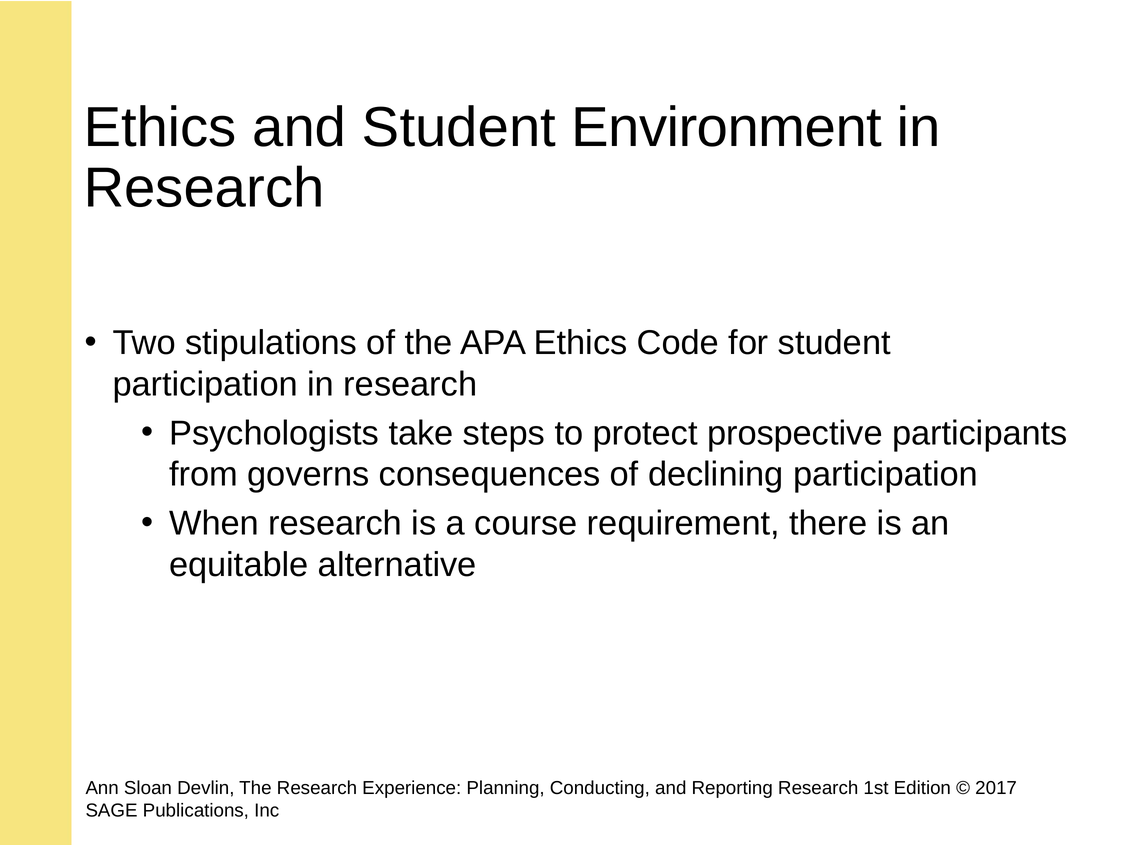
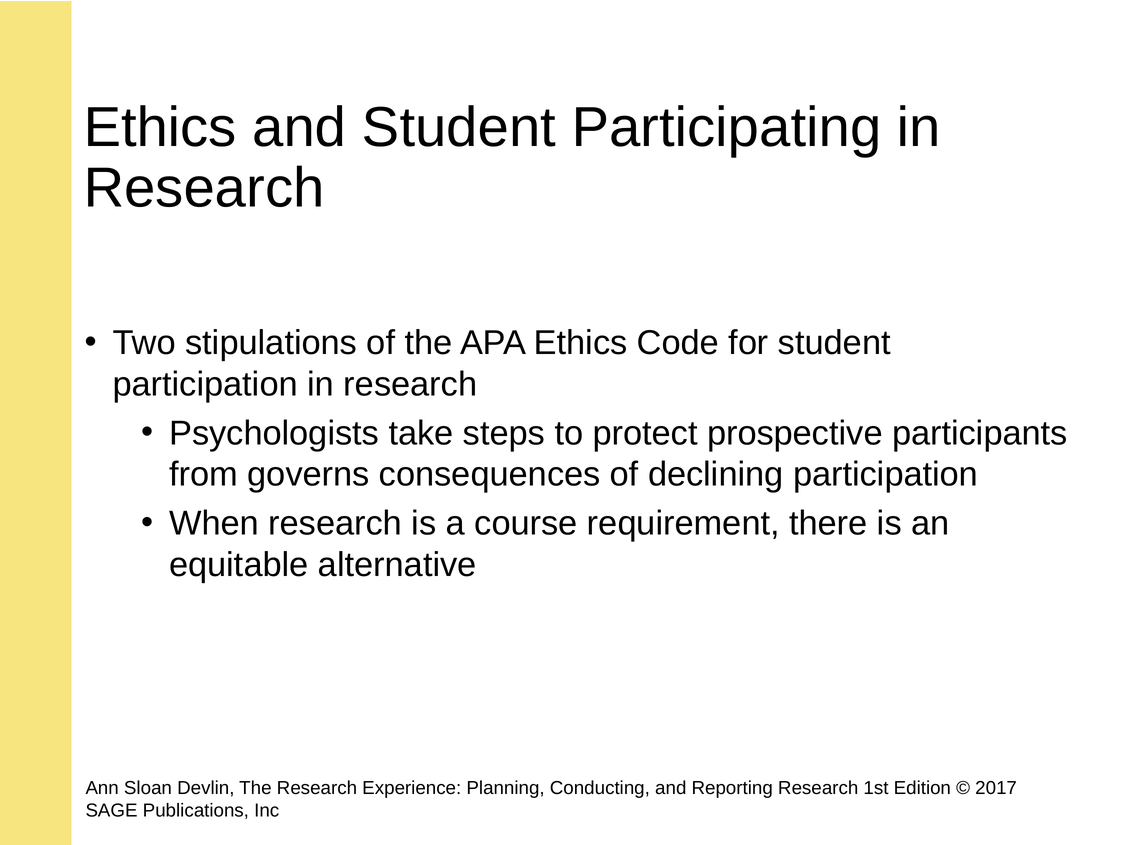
Environment: Environment -> Participating
